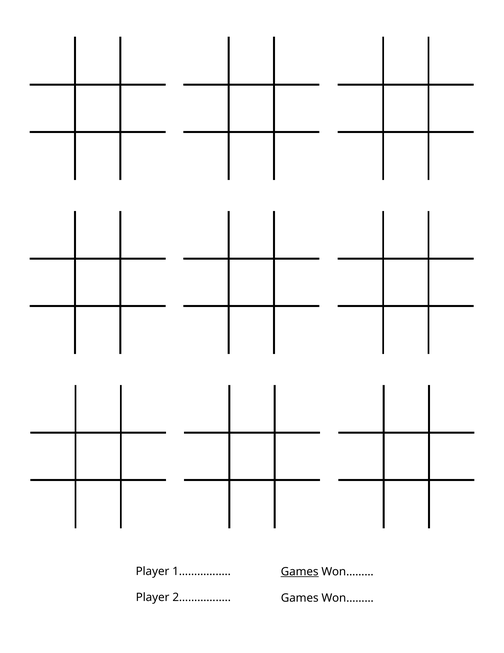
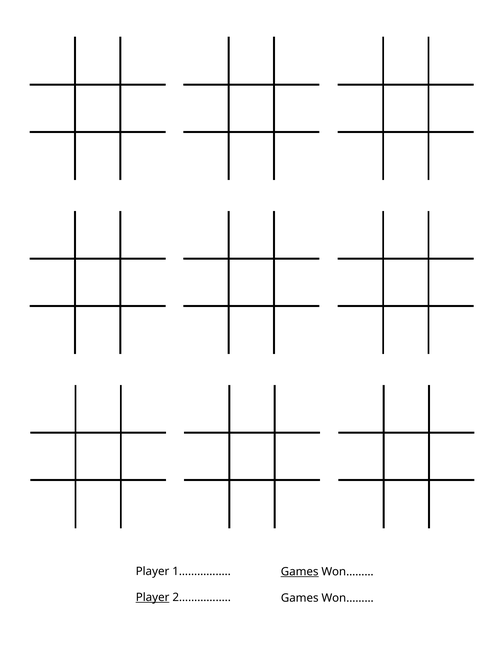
Player at (153, 597) underline: none -> present
